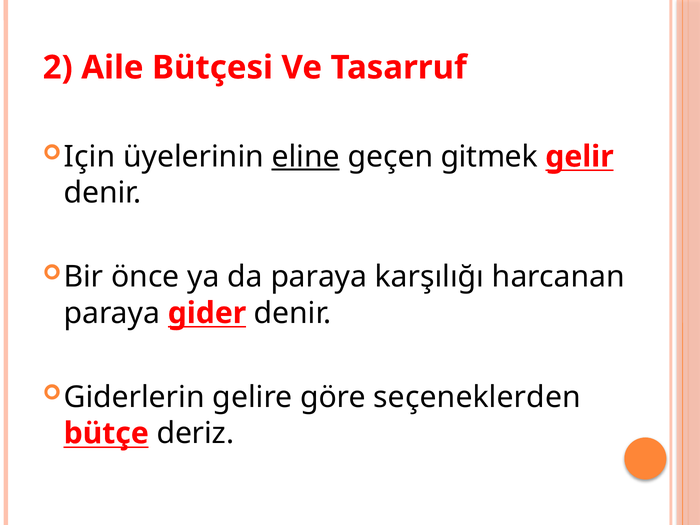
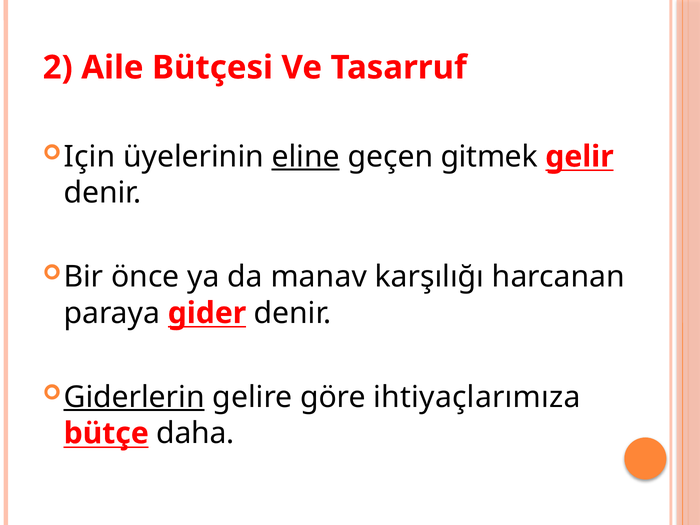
da paraya: paraya -> manav
Giderlerin underline: none -> present
seçeneklerden: seçeneklerden -> ihtiyaçlarımıza
deriz: deriz -> daha
